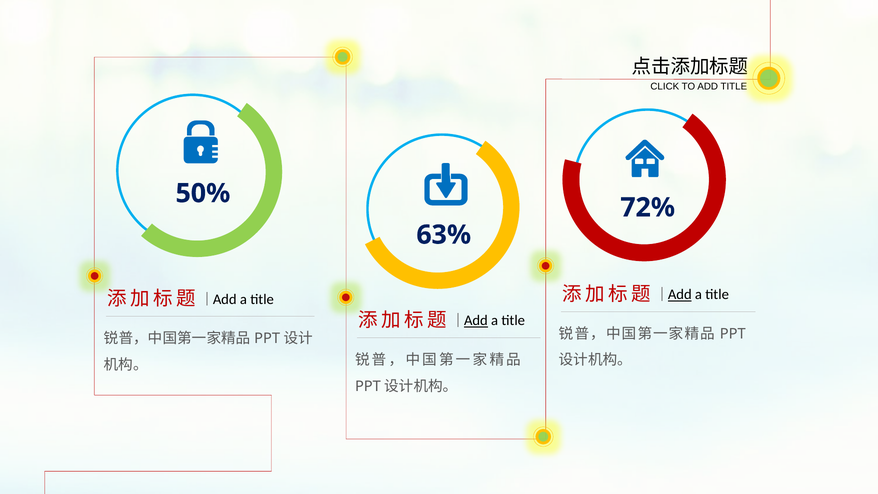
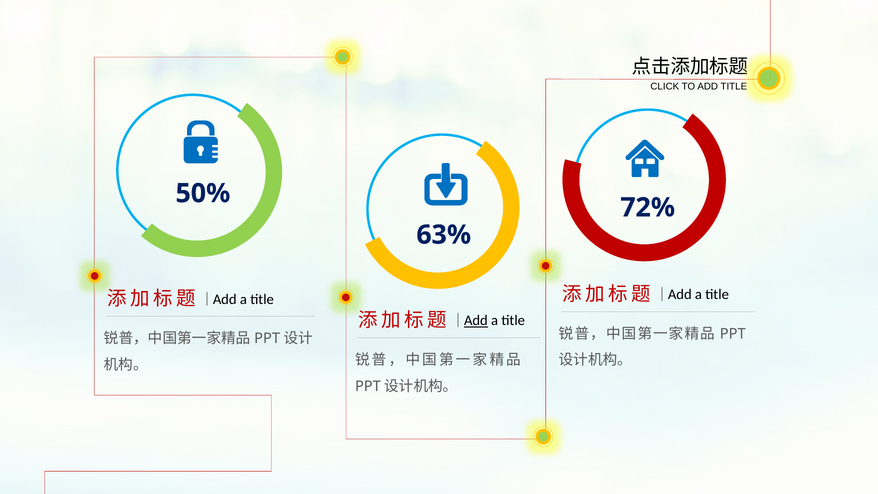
Add at (680, 294) underline: present -> none
